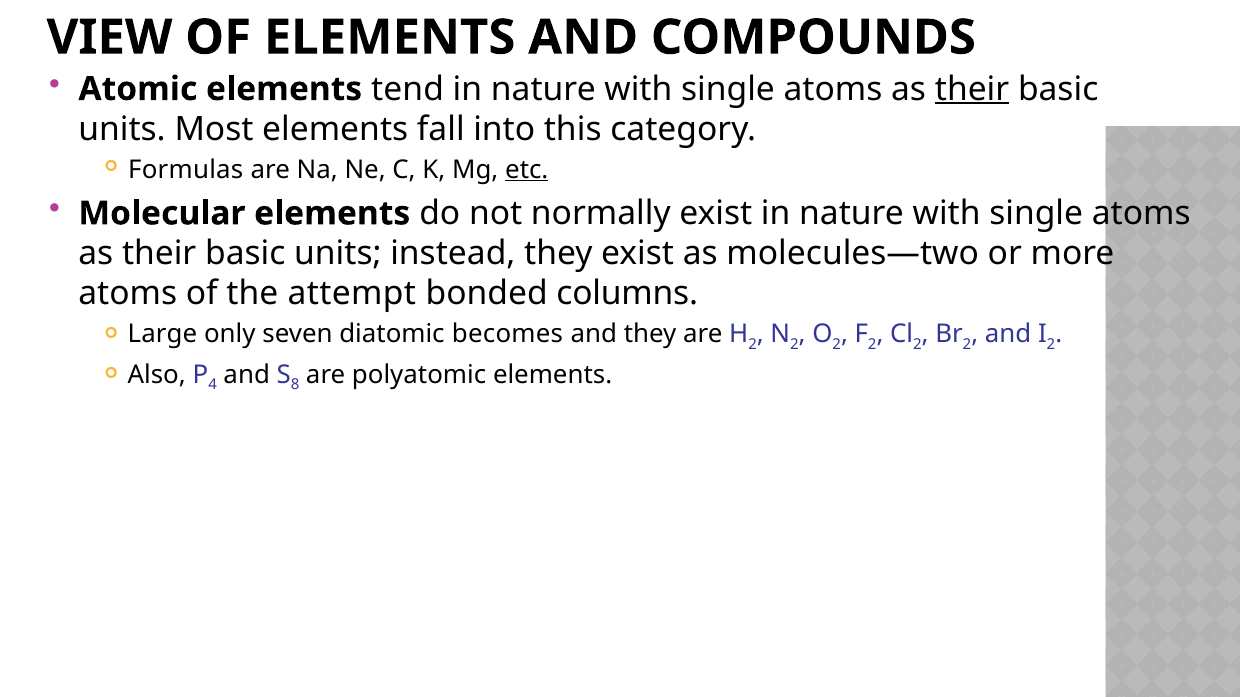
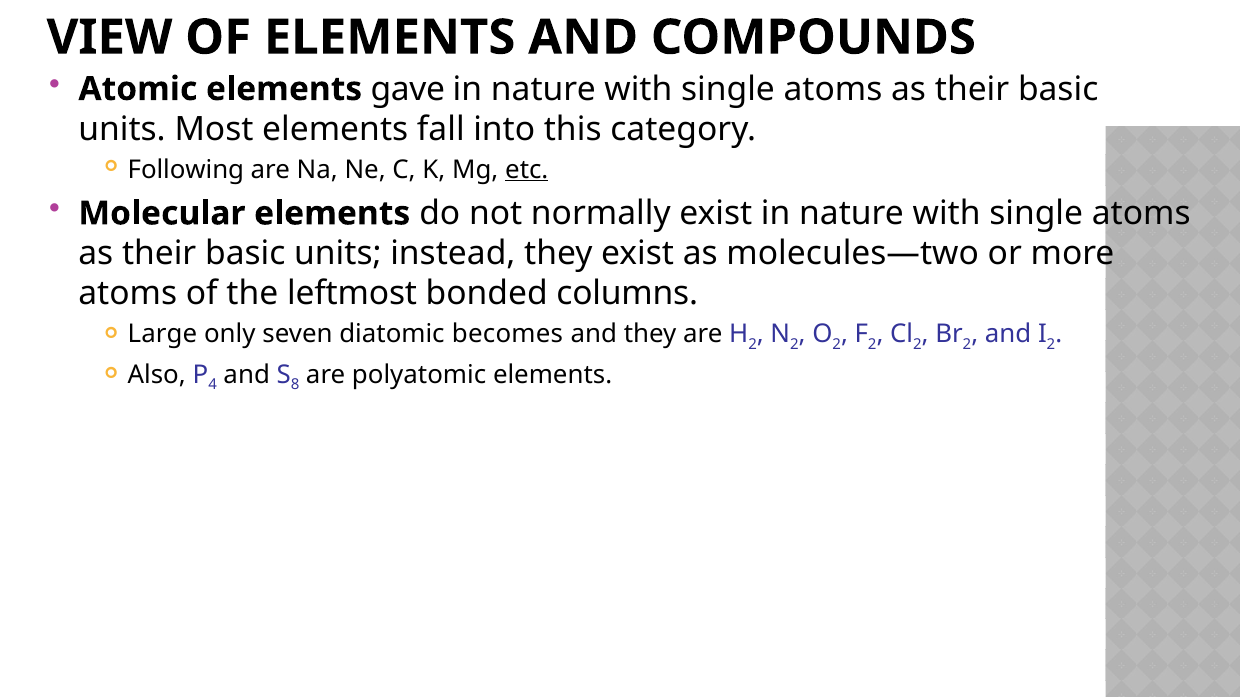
tend: tend -> gave
their at (972, 89) underline: present -> none
Formulas: Formulas -> Following
attempt: attempt -> leftmost
